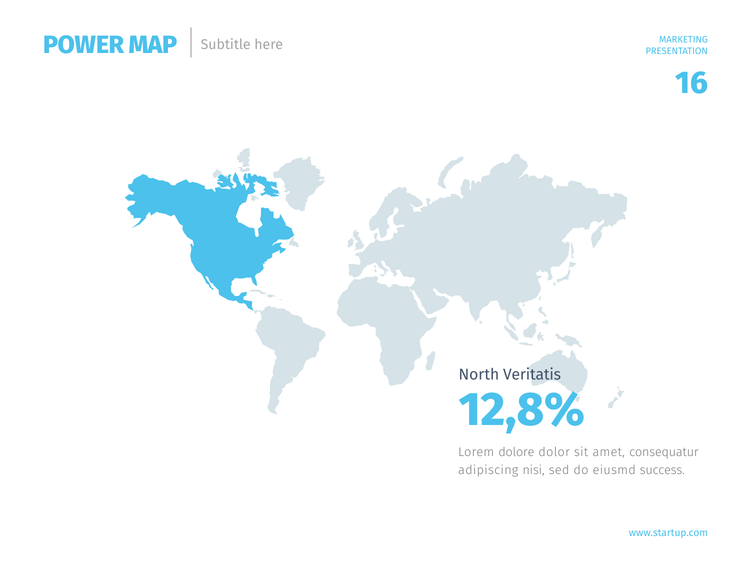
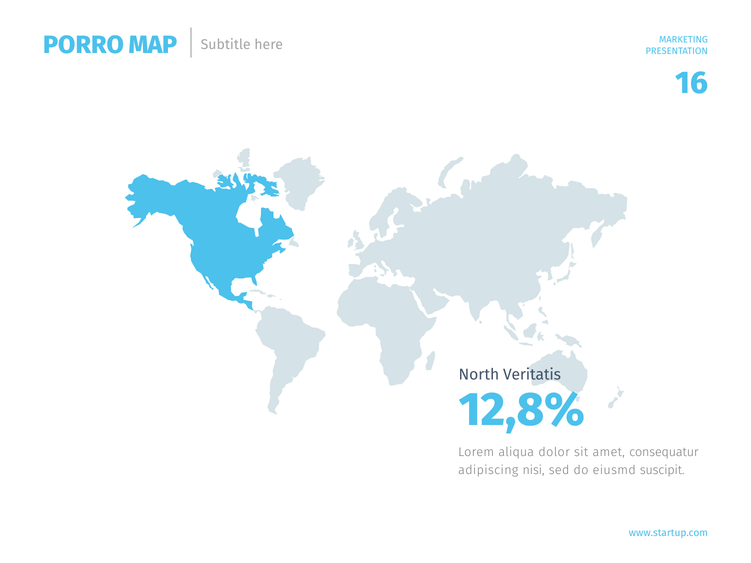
POWER: POWER -> PORRO
dolore: dolore -> aliqua
success: success -> suscipit
